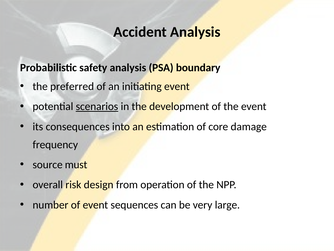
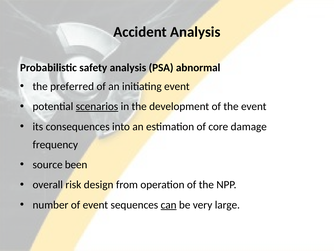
boundary: boundary -> abnormal
must: must -> been
can underline: none -> present
